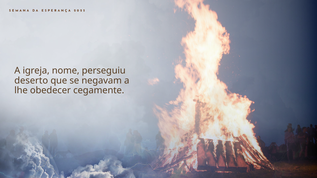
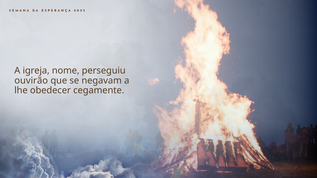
deserto: deserto -> ouvirão
